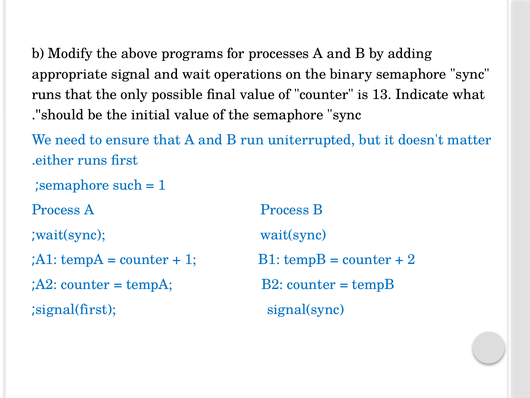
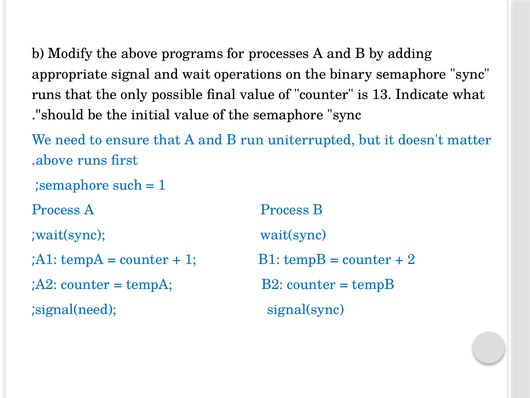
either at (55, 160): either -> above
signal(first: signal(first -> signal(need
